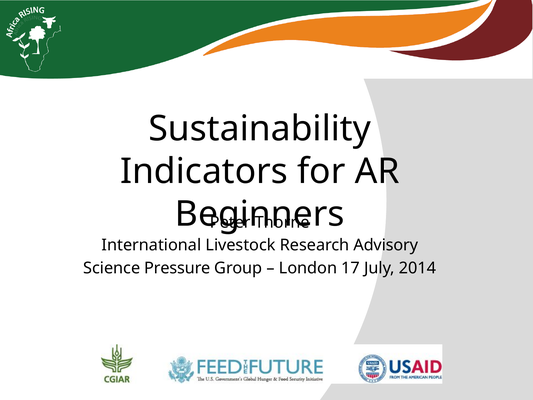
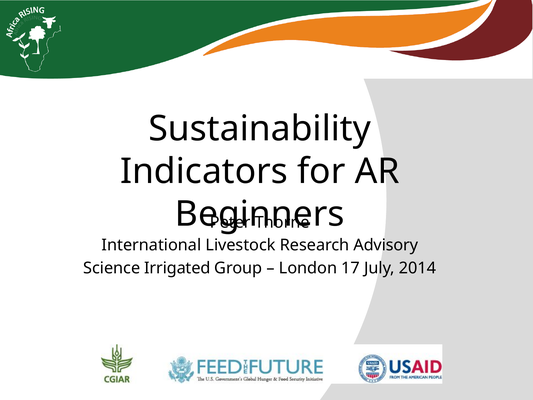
Pressure: Pressure -> Irrigated
